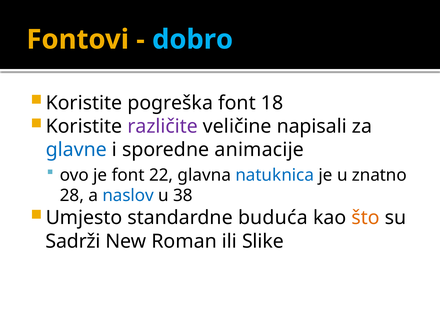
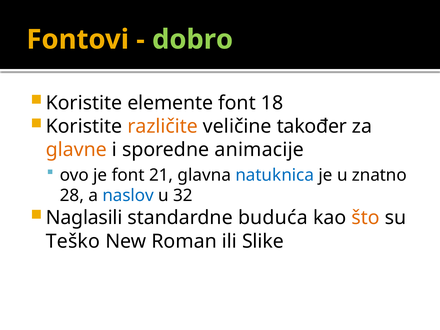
dobro colour: light blue -> light green
pogreška: pogreška -> elemente
različite colour: purple -> orange
napisali: napisali -> također
glavne colour: blue -> orange
22: 22 -> 21
38: 38 -> 32
Umjesto: Umjesto -> Naglasili
Sadrži: Sadrži -> Teško
